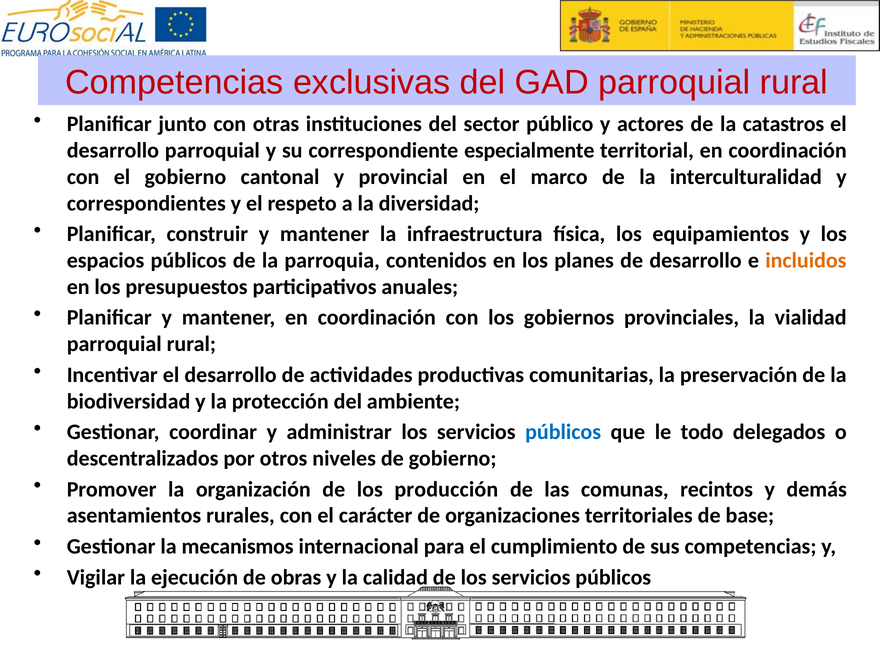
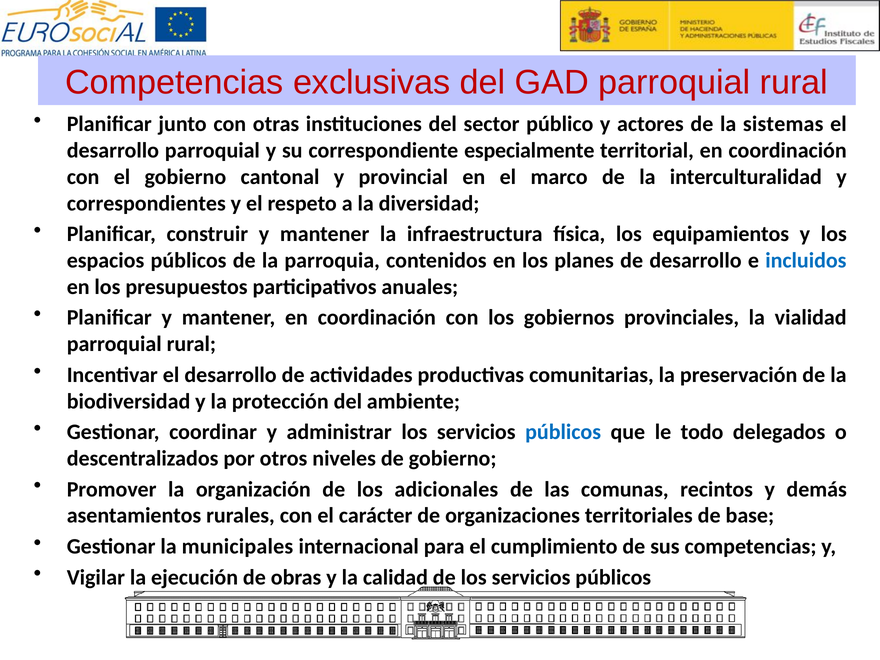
catastros: catastros -> sistemas
incluidos colour: orange -> blue
producción: producción -> adicionales
mecanismos: mecanismos -> municipales
